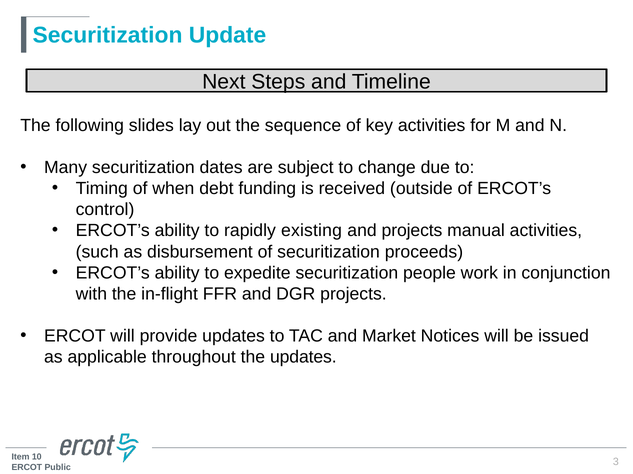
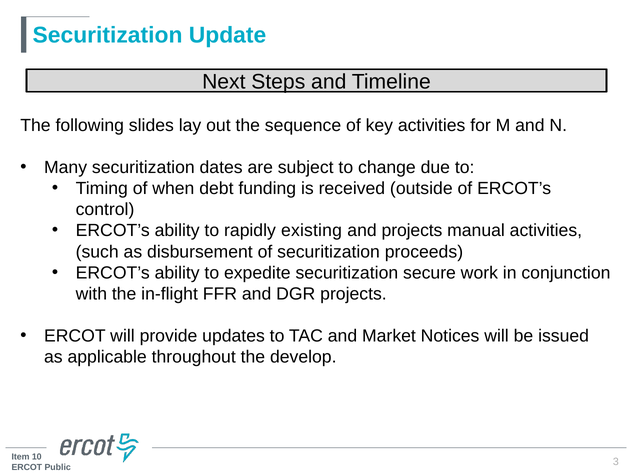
people: people -> secure
the updates: updates -> develop
